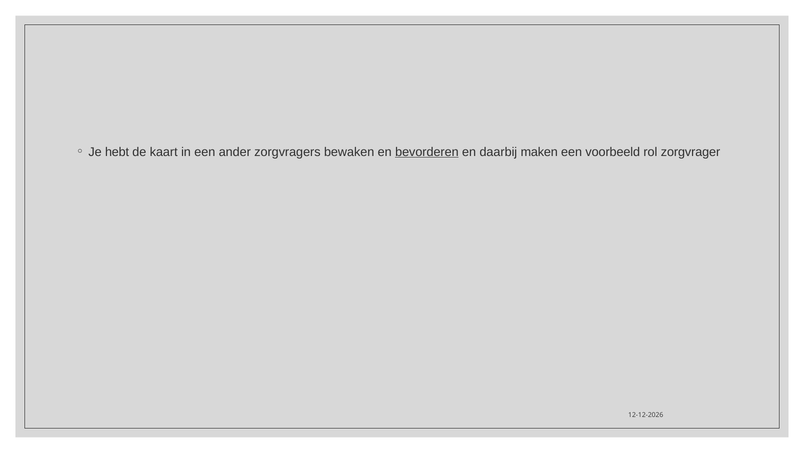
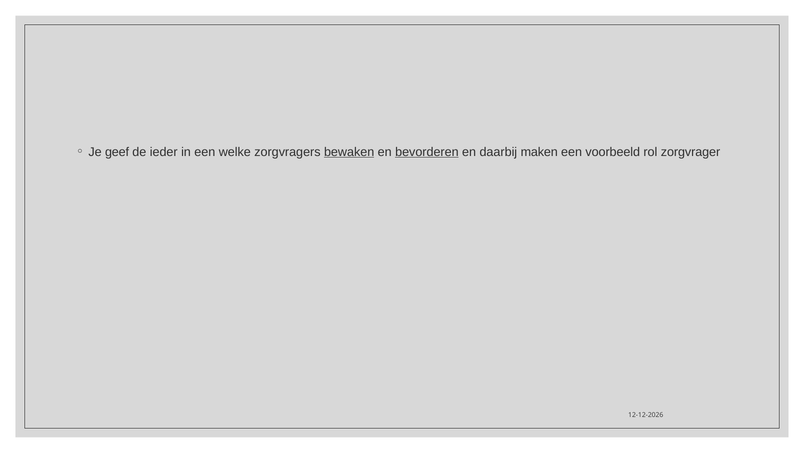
hebt: hebt -> geef
kaart: kaart -> ieder
ander: ander -> welke
bewaken underline: none -> present
